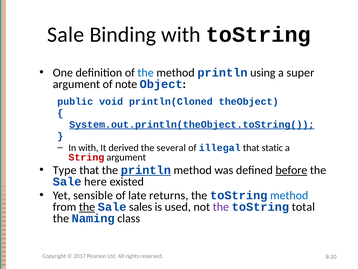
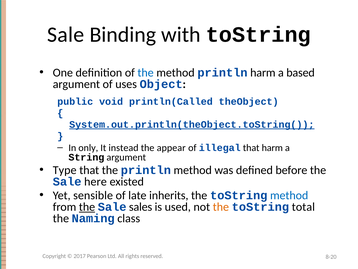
println using: using -> harm
super: super -> based
note: note -> uses
println(Cloned: println(Cloned -> println(Called
In with: with -> only
derived: derived -> instead
several: several -> appear
that static: static -> harm
String colour: red -> black
println at (146, 170) underline: present -> none
before underline: present -> none
returns: returns -> inherits
the at (221, 207) colour: purple -> orange
